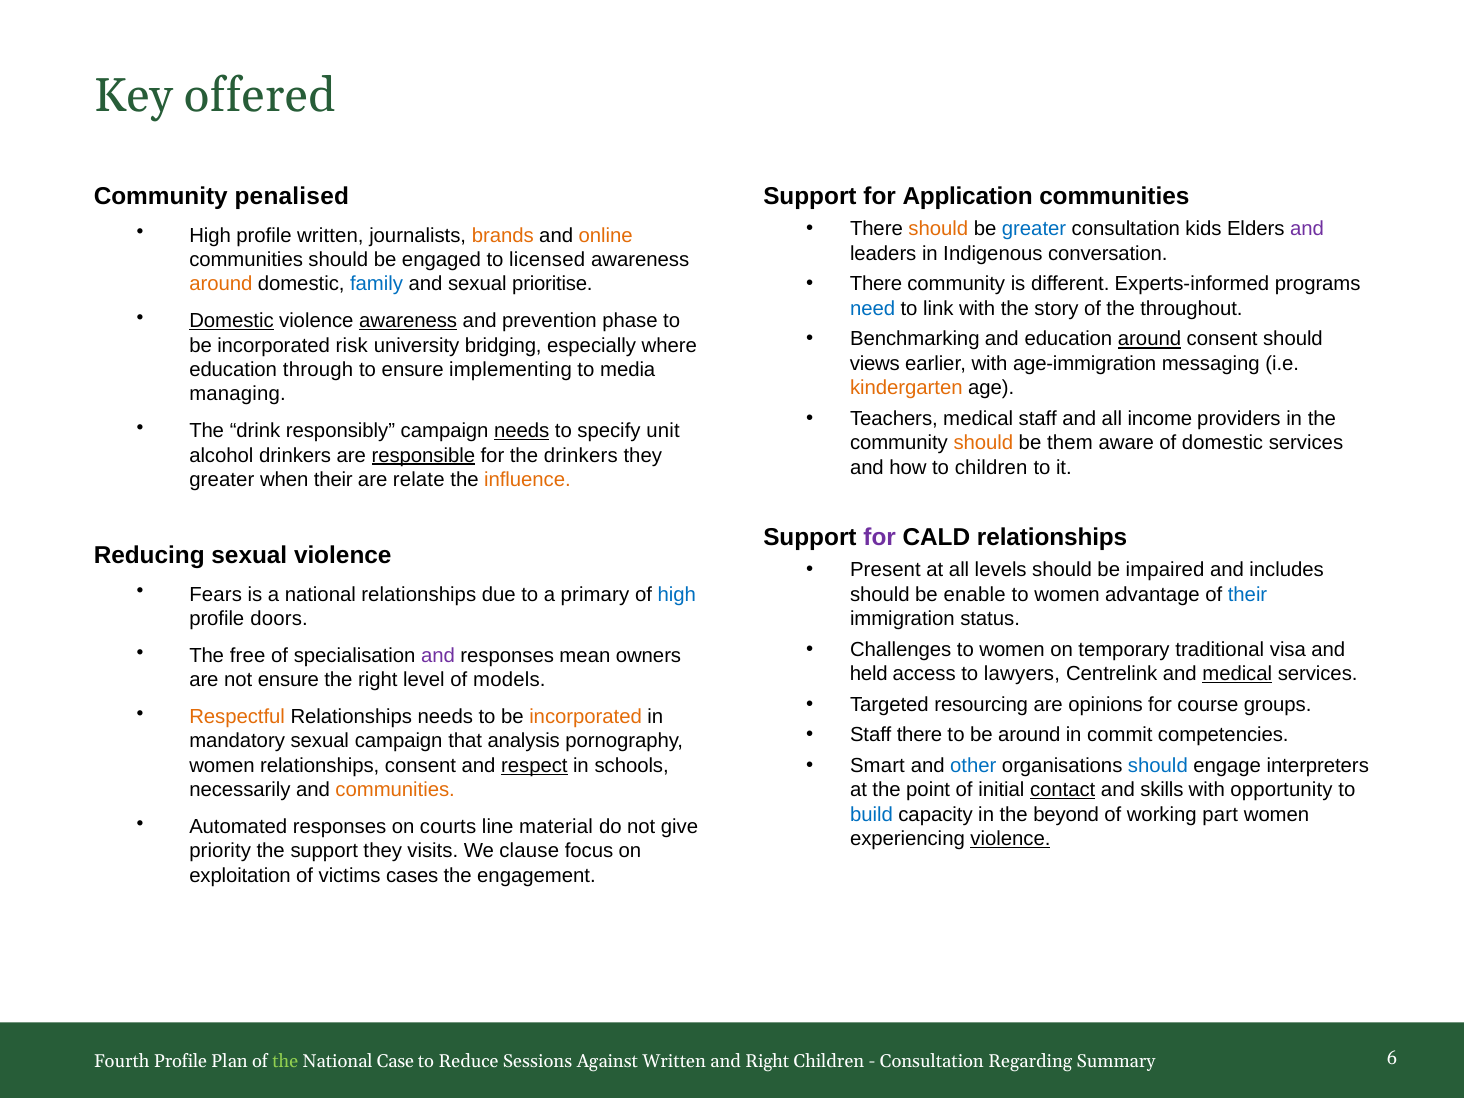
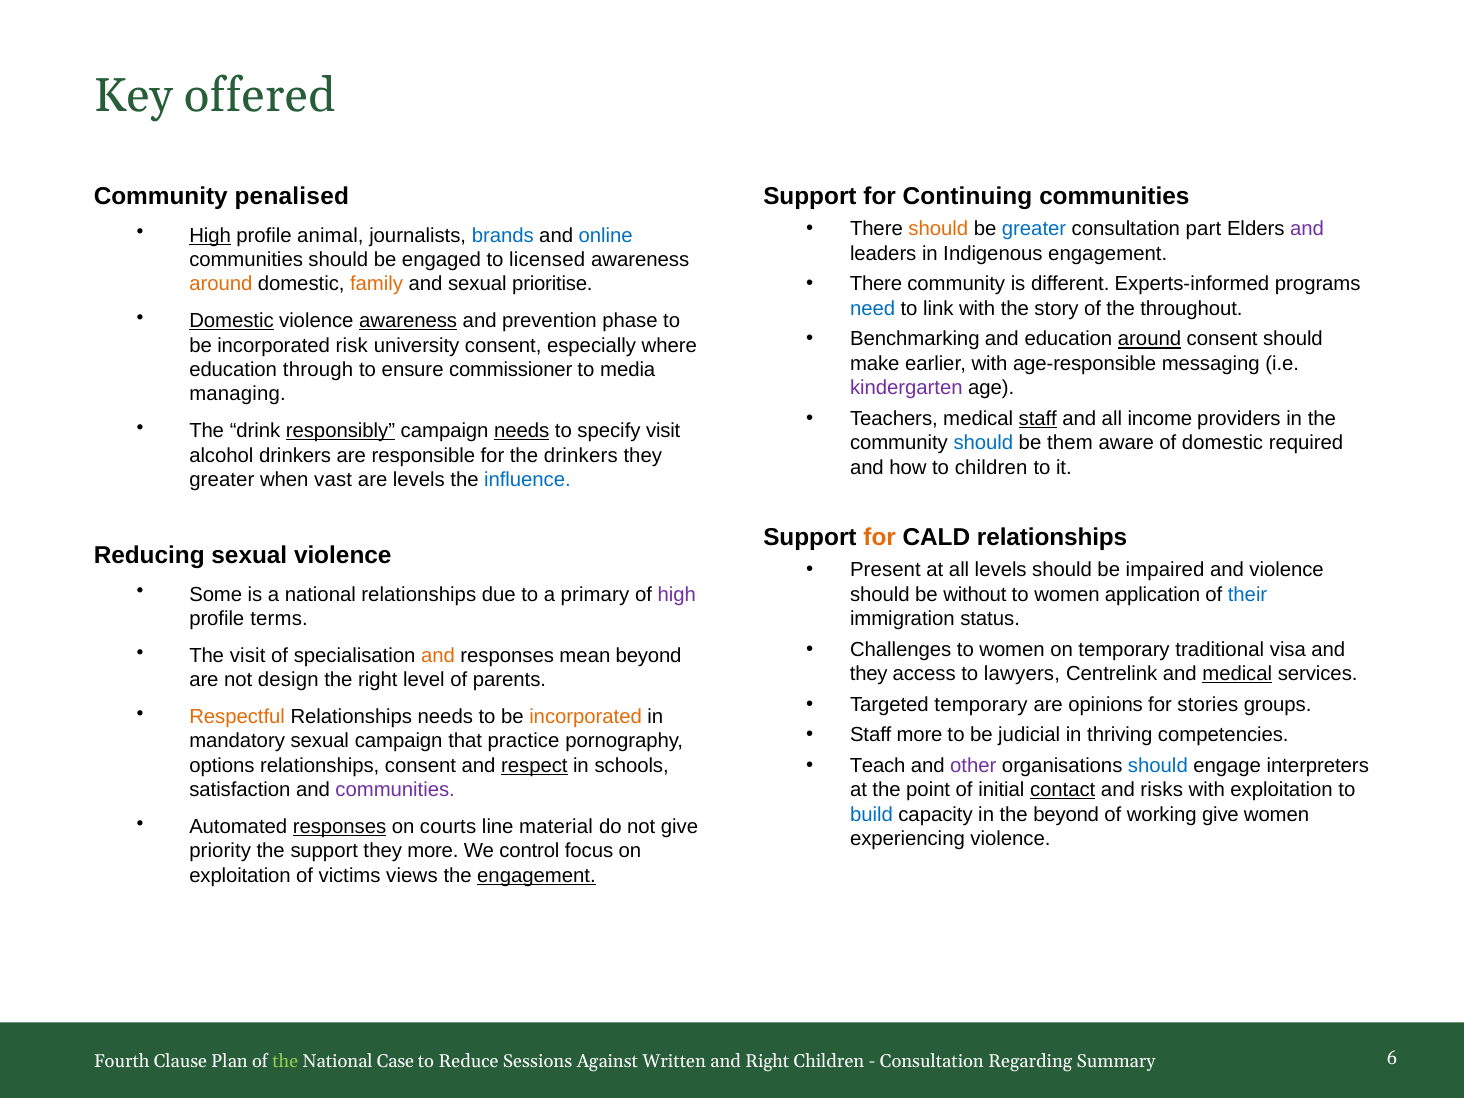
Application: Application -> Continuing
kids: kids -> part
High at (210, 235) underline: none -> present
profile written: written -> animal
brands colour: orange -> blue
online colour: orange -> blue
Indigenous conversation: conversation -> engagement
family colour: blue -> orange
university bridging: bridging -> consent
views: views -> make
age-immigration: age-immigration -> age-responsible
implementing: implementing -> commissioner
kindergarten colour: orange -> purple
staff at (1038, 419) underline: none -> present
responsibly underline: none -> present
specify unit: unit -> visit
should at (983, 443) colour: orange -> blue
domestic services: services -> required
responsible underline: present -> none
when their: their -> vast
are relate: relate -> levels
influence colour: orange -> blue
for at (880, 537) colour: purple -> orange
and includes: includes -> violence
Fears: Fears -> Some
high at (677, 595) colour: blue -> purple
enable: enable -> without
advantage: advantage -> application
doors: doors -> terms
The free: free -> visit
and at (438, 656) colour: purple -> orange
mean owners: owners -> beyond
held at (869, 674): held -> they
not ensure: ensure -> design
models: models -> parents
Targeted resourcing: resourcing -> temporary
course: course -> stories
Staff there: there -> more
be around: around -> judicial
commit: commit -> thriving
analysis: analysis -> practice
Smart: Smart -> Teach
other colour: blue -> purple
women at (222, 766): women -> options
necessarily: necessarily -> satisfaction
communities at (395, 790) colour: orange -> purple
skills: skills -> risks
with opportunity: opportunity -> exploitation
working part: part -> give
responses at (340, 827) underline: none -> present
violence at (1010, 839) underline: present -> none
they visits: visits -> more
clause: clause -> control
cases: cases -> views
engagement at (536, 876) underline: none -> present
Fourth Profile: Profile -> Clause
